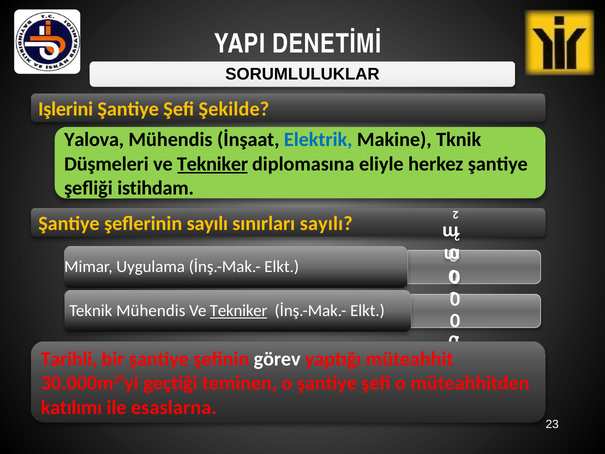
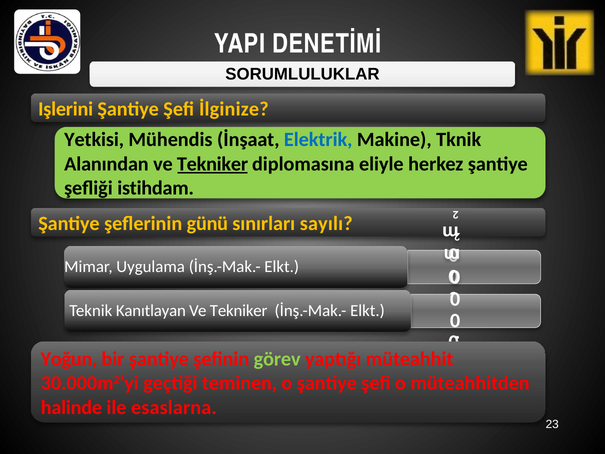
Şekilde: Şekilde -> İlginize
Yalova: Yalova -> Yetkisi
Düşmeleri: Düşmeleri -> Alanından
şeflerinin sayılı: sayılı -> günü
Mühendis at (151, 311): Mühendis -> Kanıtlayan
Tekniker at (239, 311) underline: present -> none
Tarihli: Tarihli -> Yoğun
görev colour: white -> light green
katılımı: katılımı -> halinde
